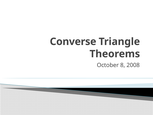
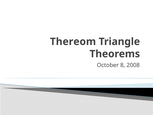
Converse: Converse -> Thereom
